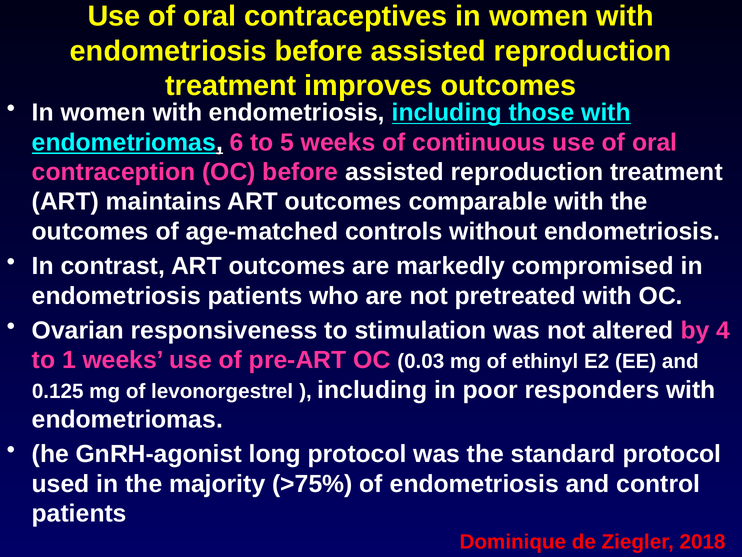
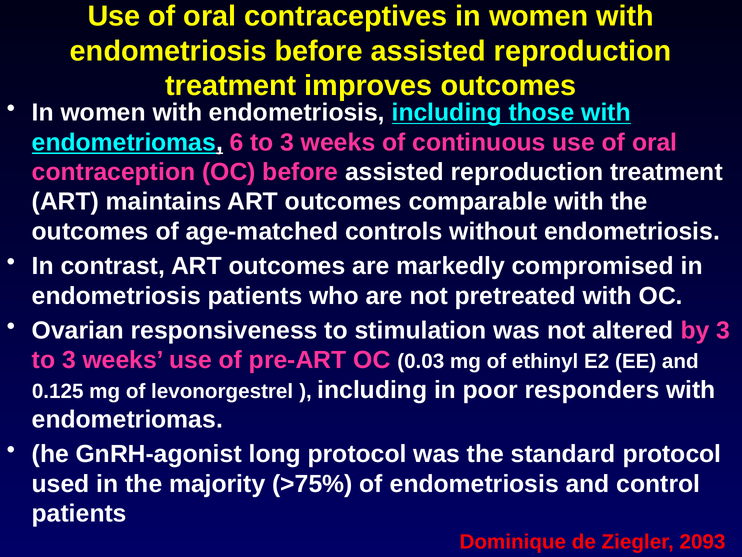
6 to 5: 5 -> 3
by 4: 4 -> 3
1 at (69, 360): 1 -> 3
2018: 2018 -> 2093
